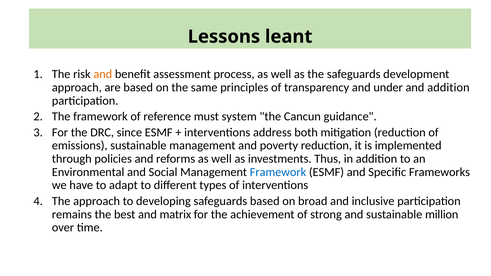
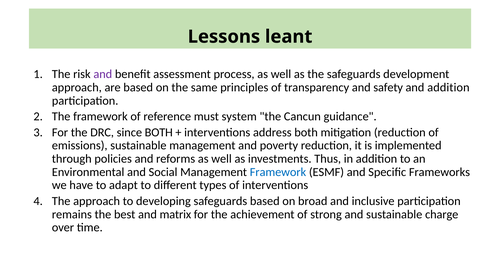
and at (103, 74) colour: orange -> purple
under: under -> safety
since ESMF: ESMF -> BOTH
million: million -> charge
